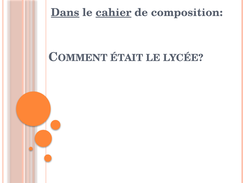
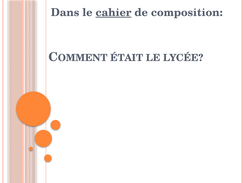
Dans underline: present -> none
